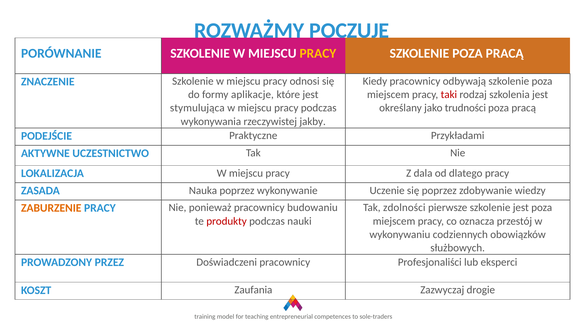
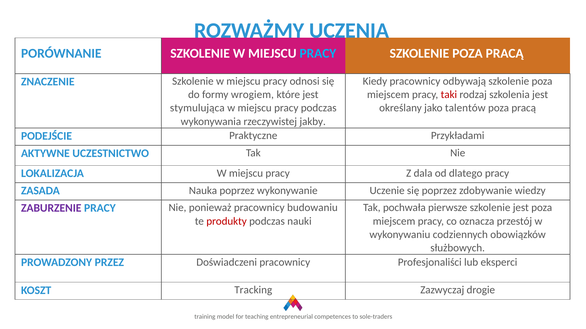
POCZUJE: POCZUJE -> UCZENIA
PRACY at (318, 54) colour: yellow -> light blue
aplikacje: aplikacje -> wrogiem
trudności: trudności -> talentów
zdolności: zdolności -> pochwała
ZABURZENIE colour: orange -> purple
Zaufania: Zaufania -> Tracking
